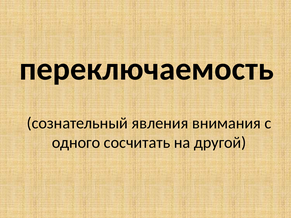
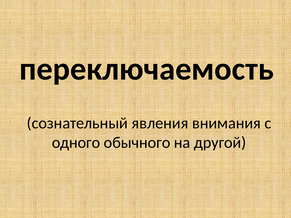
сосчитать: сосчитать -> обычного
